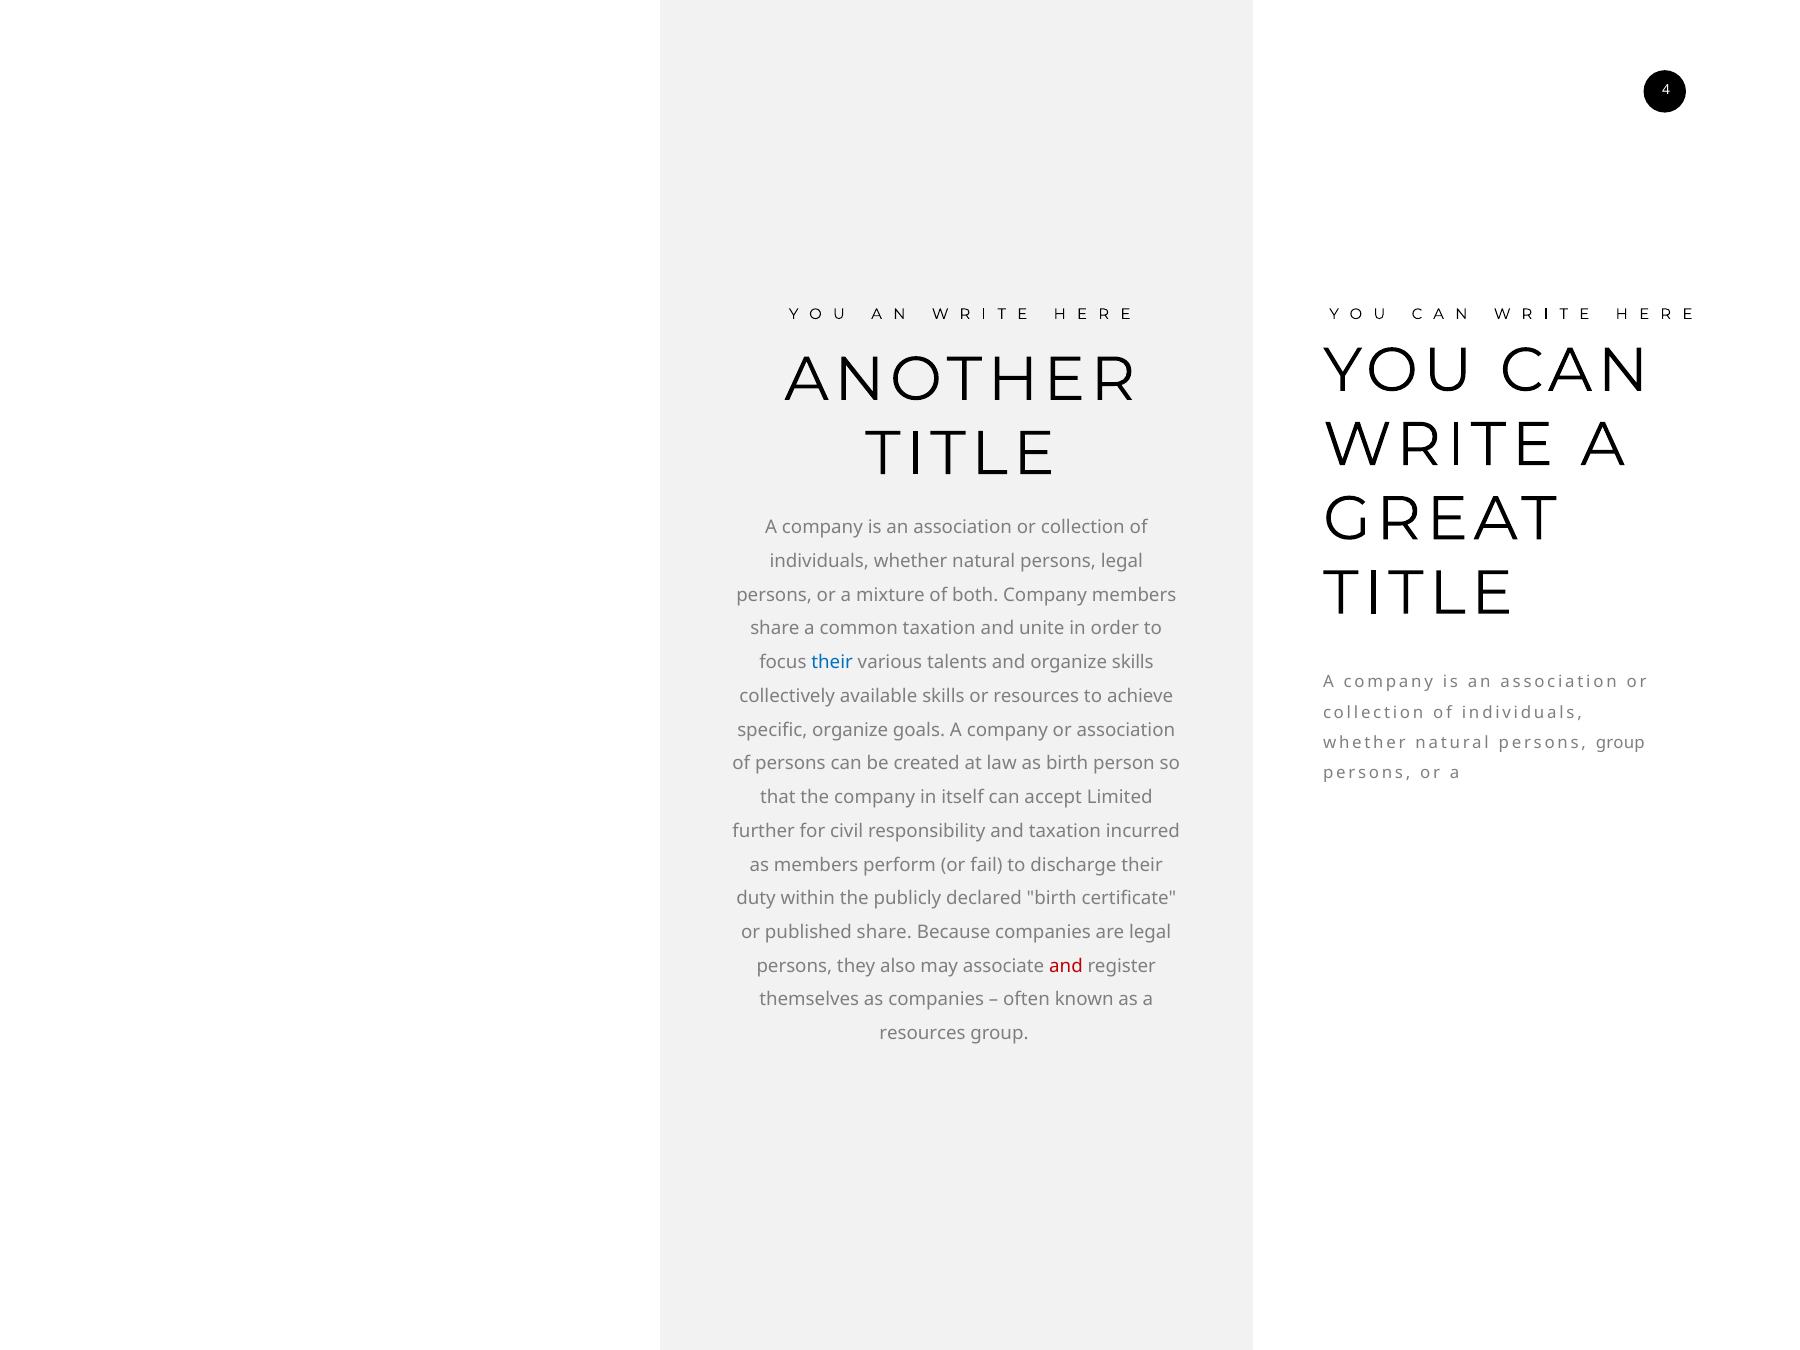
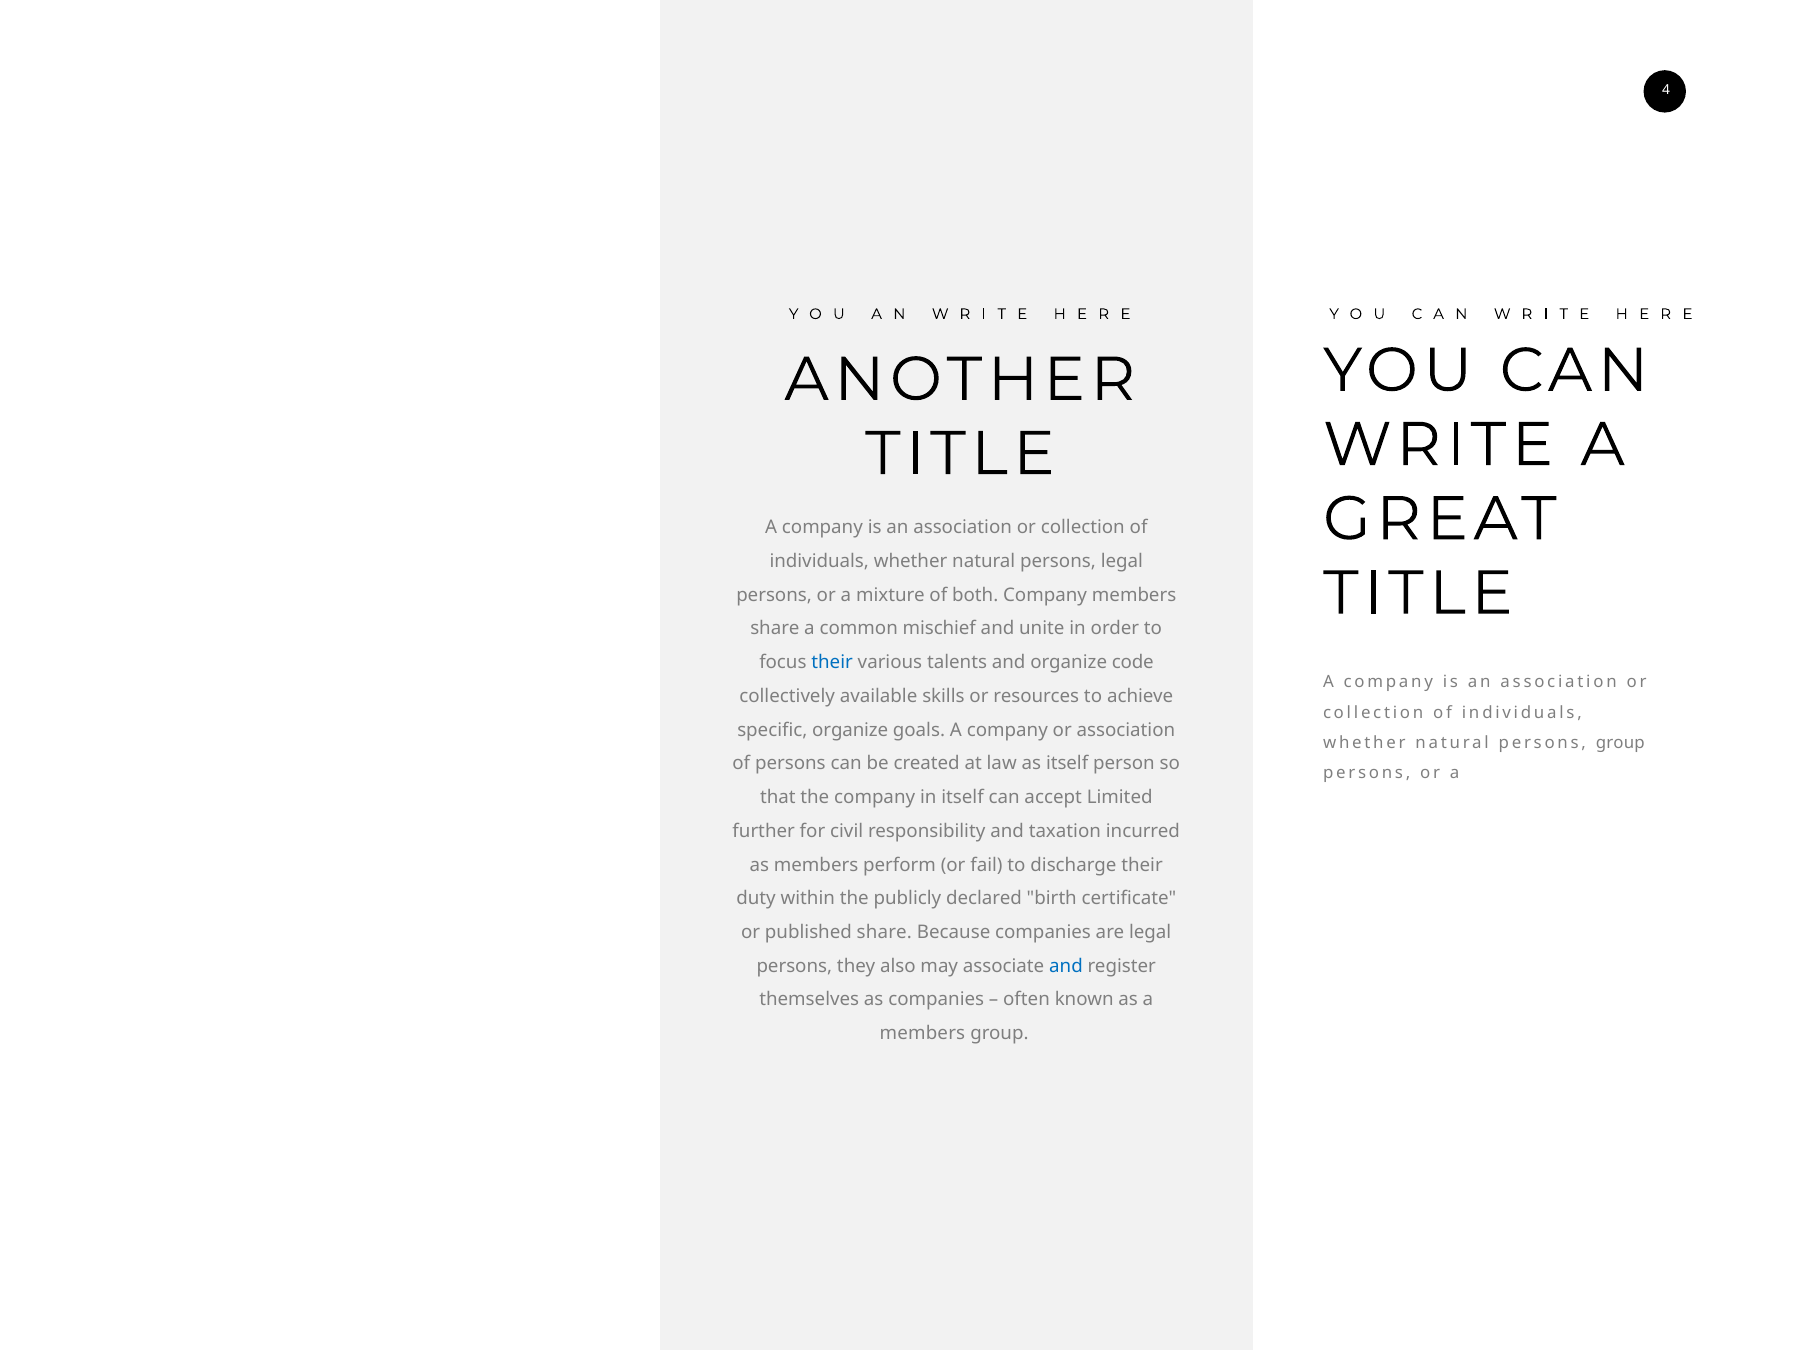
common taxation: taxation -> mischief
organize skills: skills -> code
as birth: birth -> itself
and at (1066, 966) colour: red -> blue
resources at (922, 1034): resources -> members
